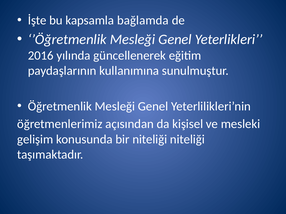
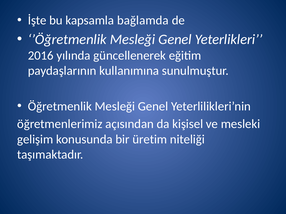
bir niteliği: niteliği -> üretim
